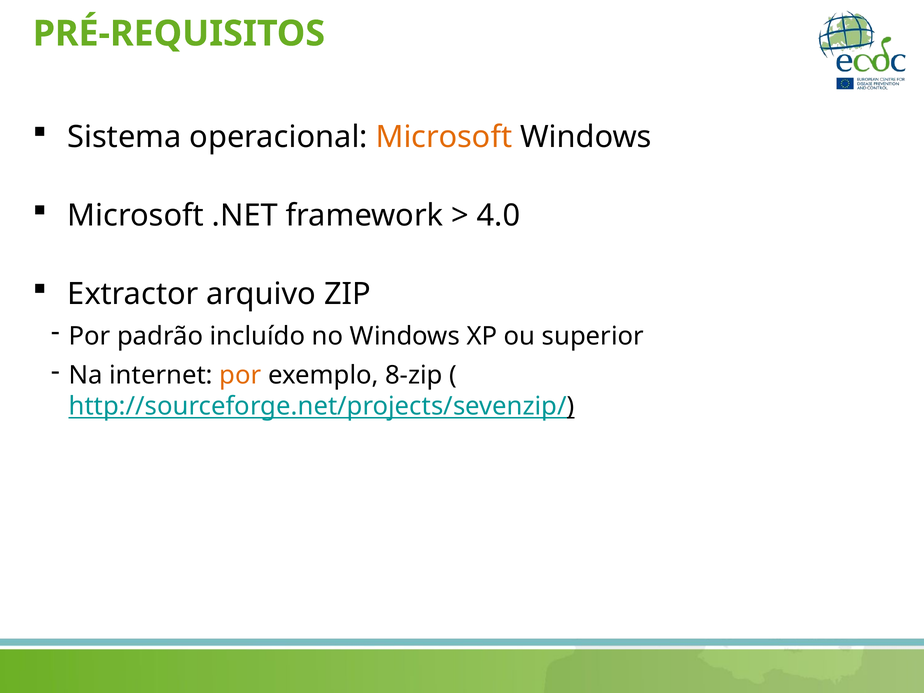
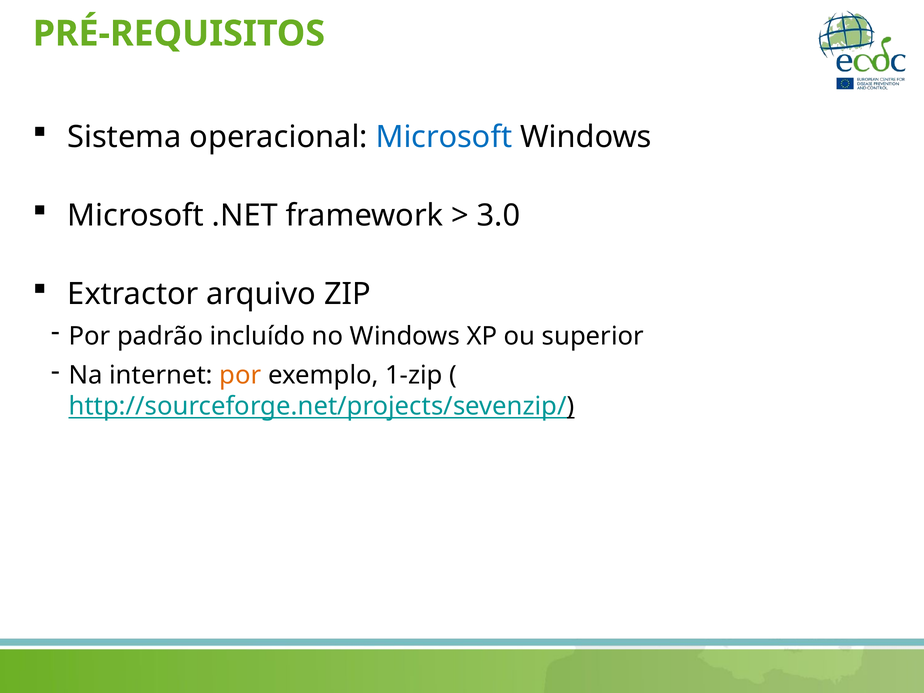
Microsoft at (444, 137) colour: orange -> blue
4.0: 4.0 -> 3.0
8-zip: 8-zip -> 1-zip
